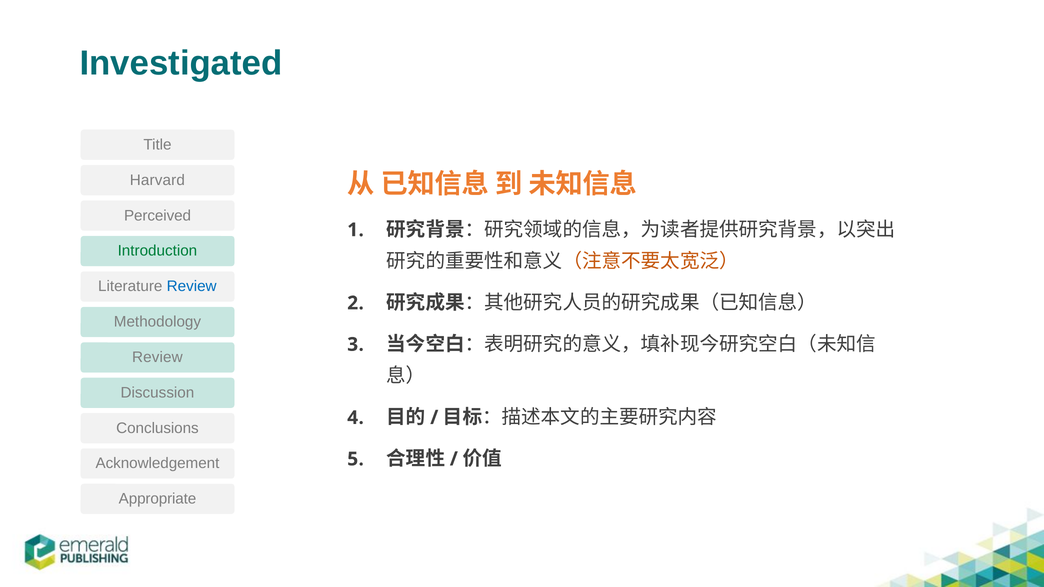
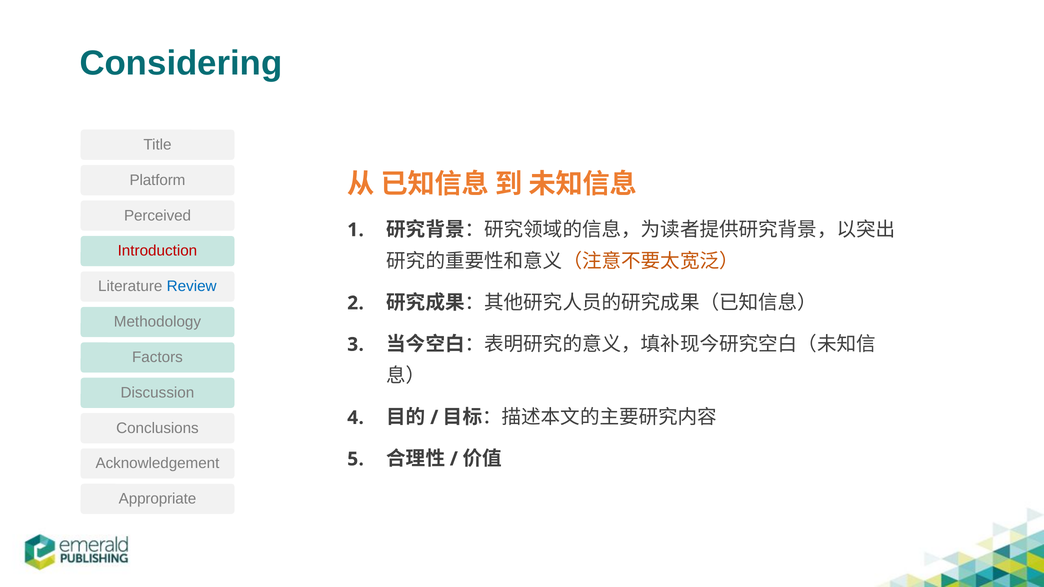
Investigated: Investigated -> Considering
Harvard: Harvard -> Platform
Introduction colour: green -> red
Review at (157, 358): Review -> Factors
